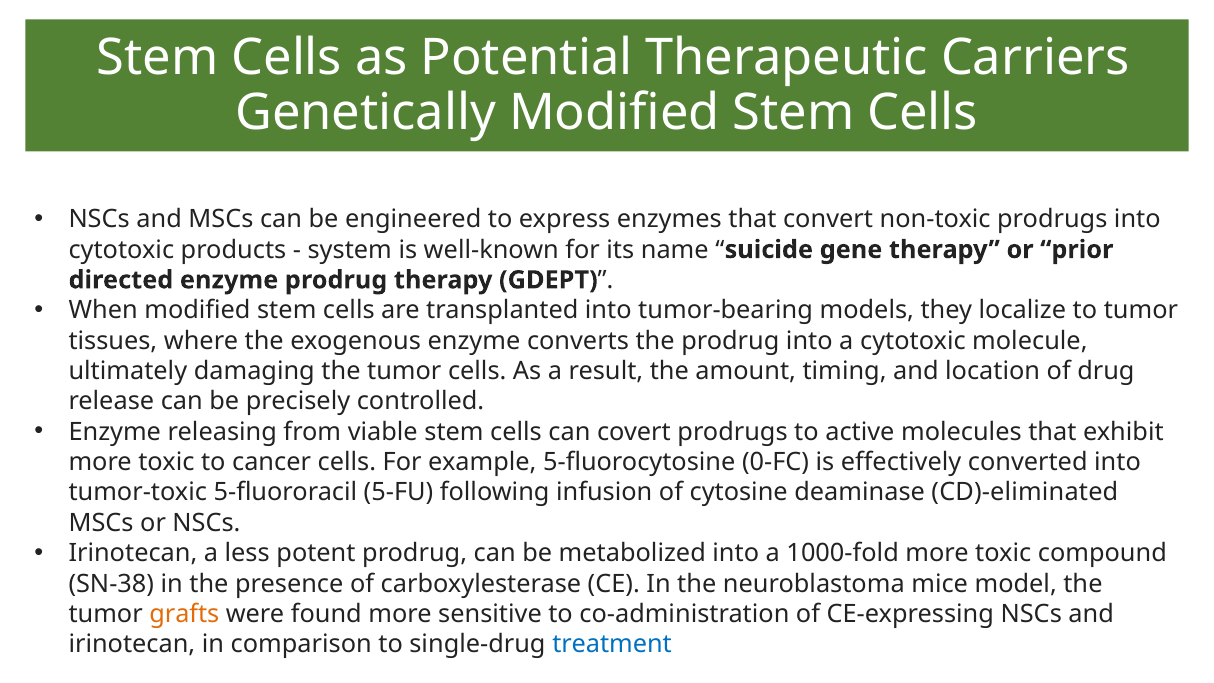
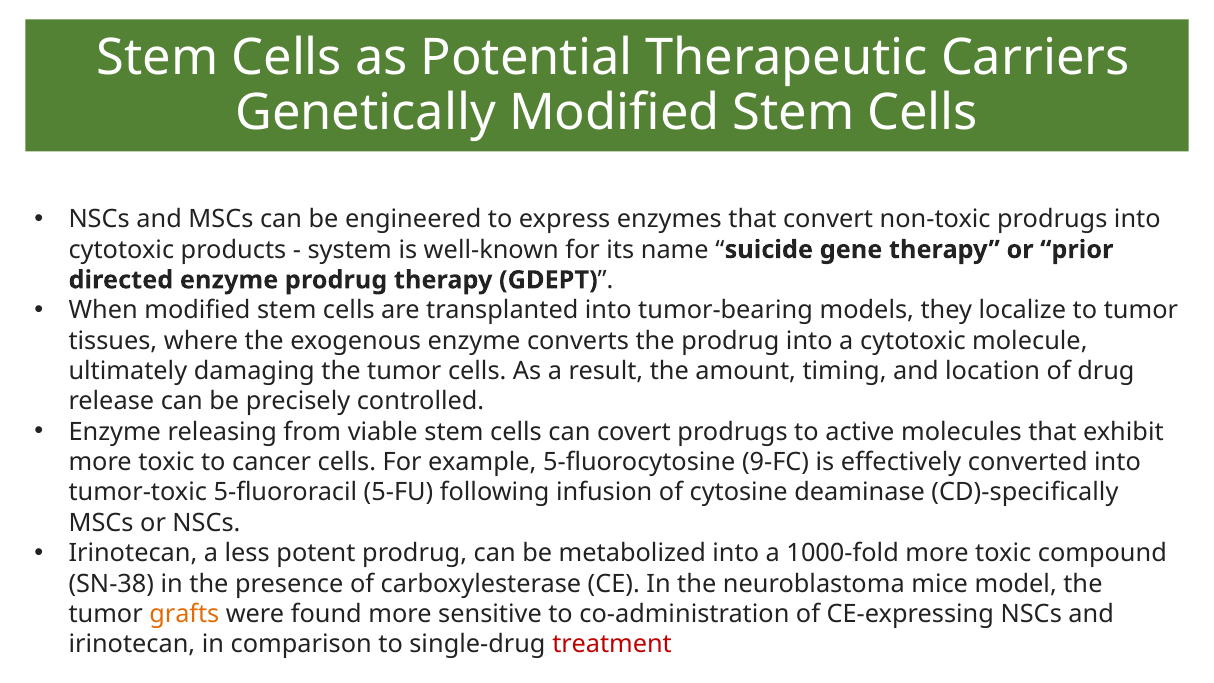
0-FC: 0-FC -> 9-FC
CD)-eliminated: CD)-eliminated -> CD)-specifically
treatment colour: blue -> red
